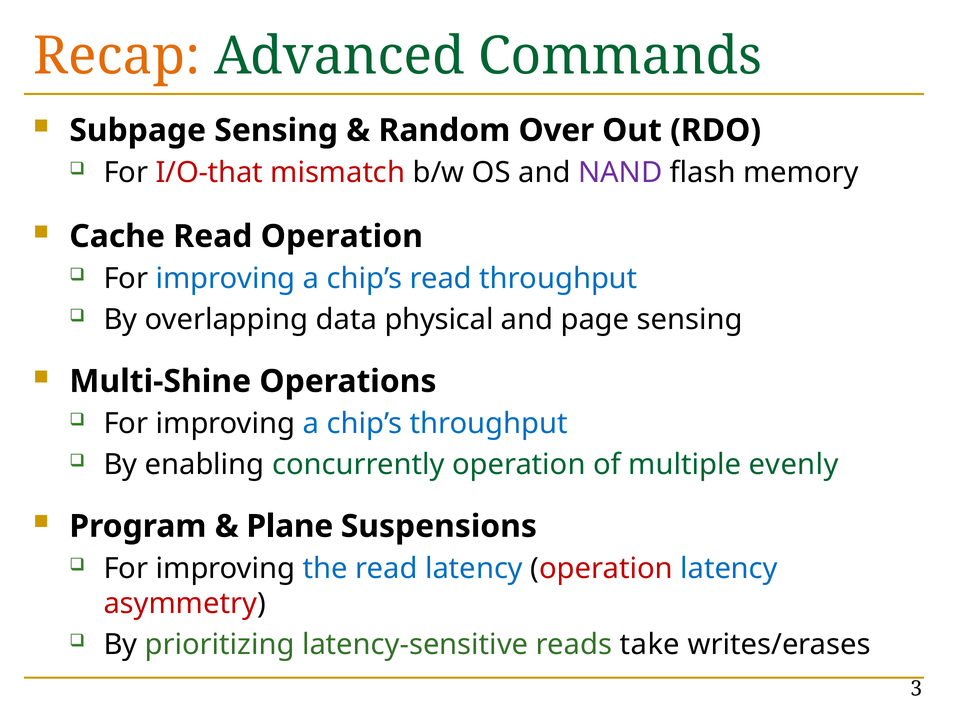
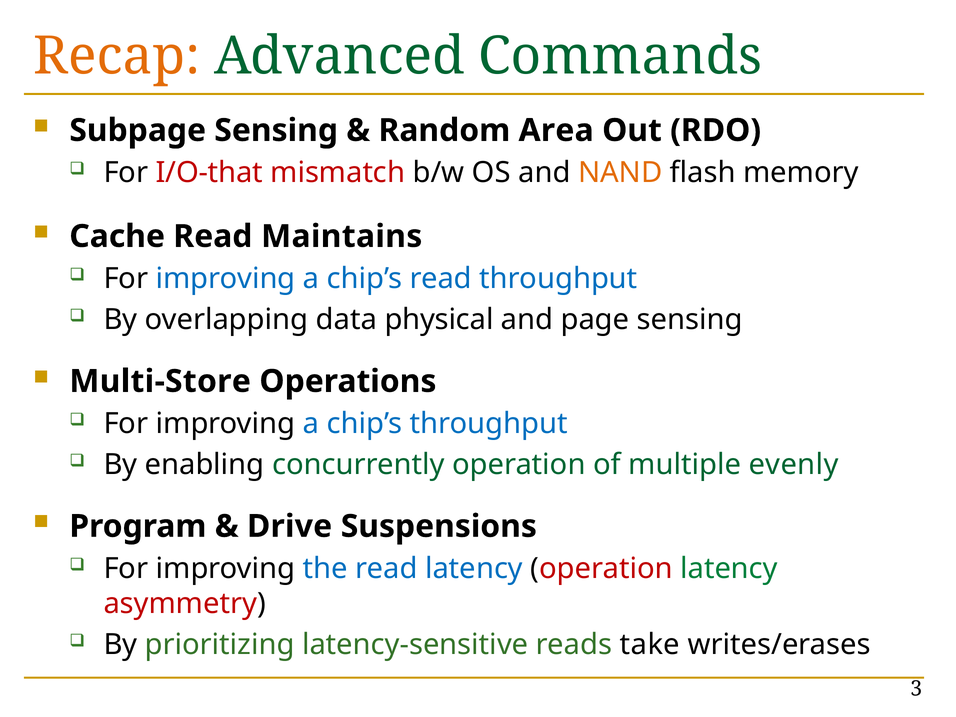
Over: Over -> Area
NAND colour: purple -> orange
Read Operation: Operation -> Maintains
Multi-Shine: Multi-Shine -> Multi-Store
Plane: Plane -> Drive
latency at (729, 569) colour: blue -> green
